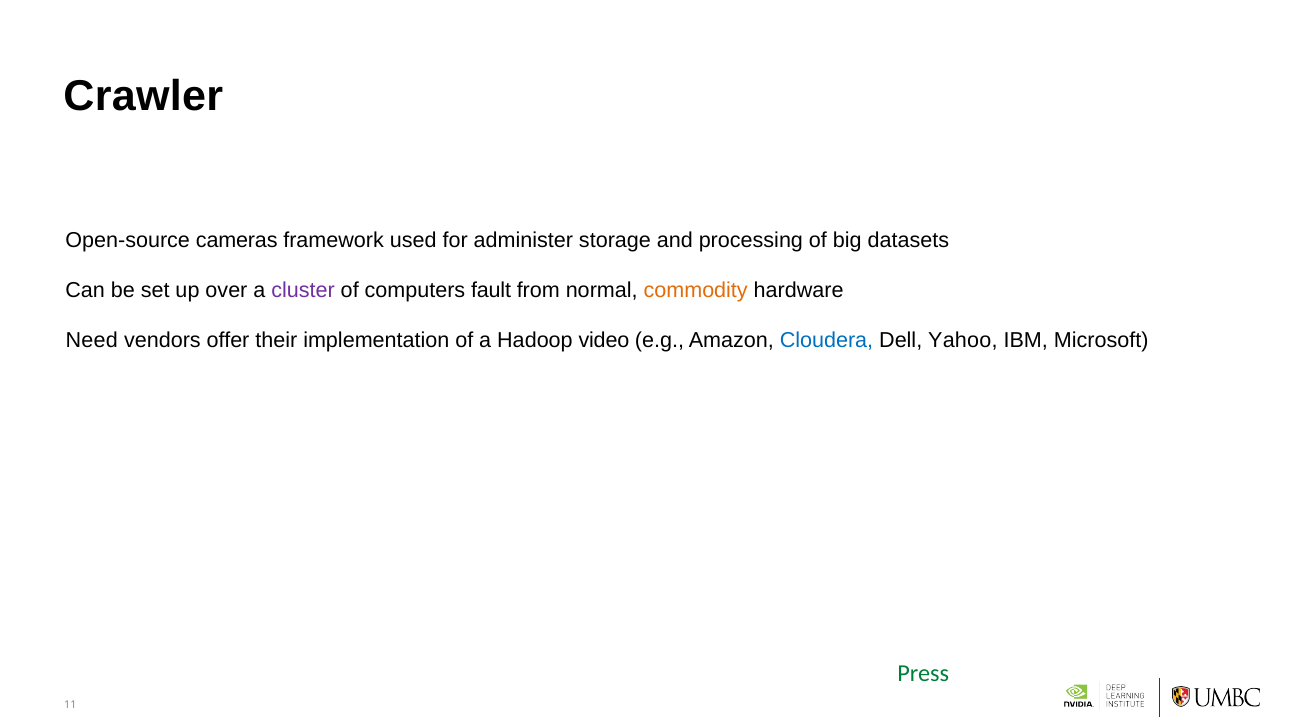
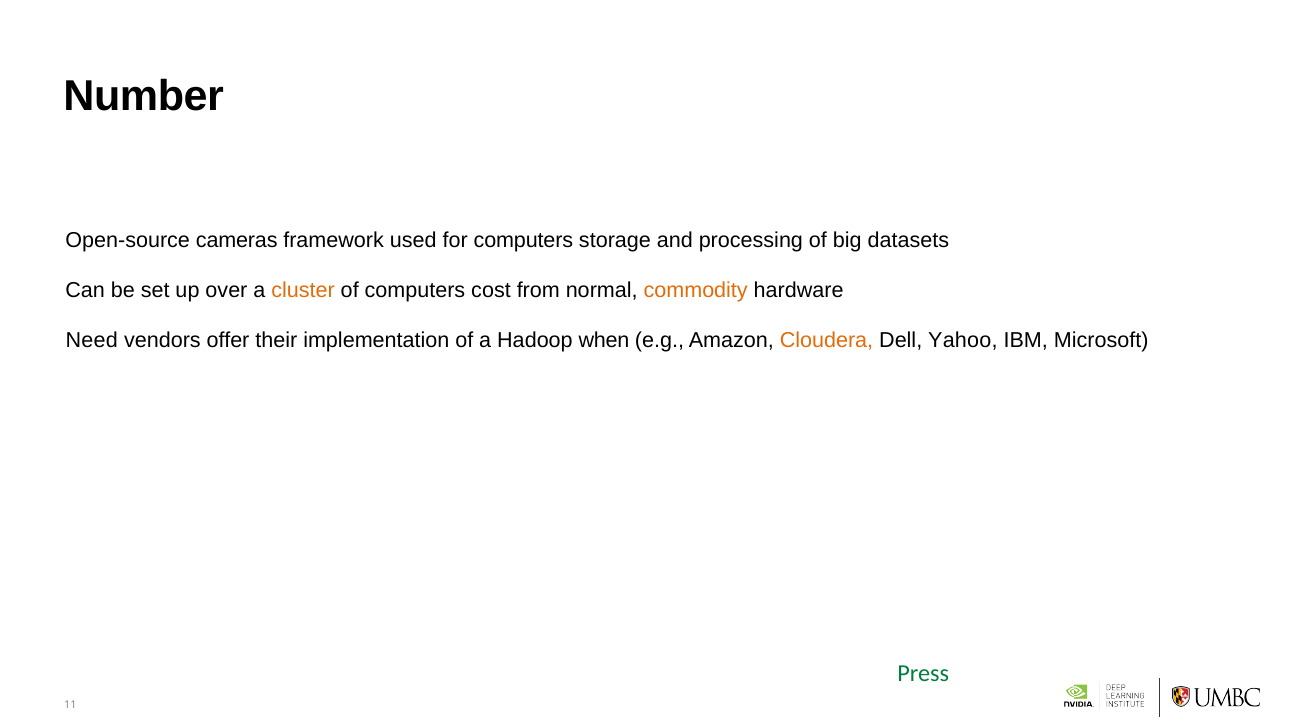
Crawler: Crawler -> Number
for administer: administer -> computers
cluster colour: purple -> orange
fault: fault -> cost
video: video -> when
Cloudera colour: blue -> orange
